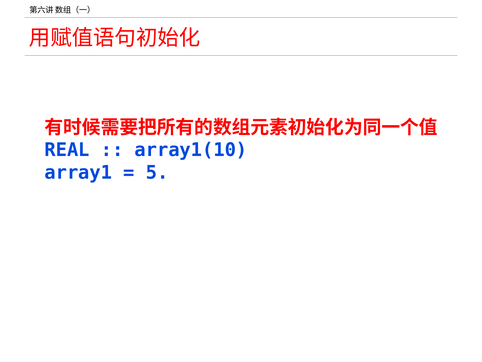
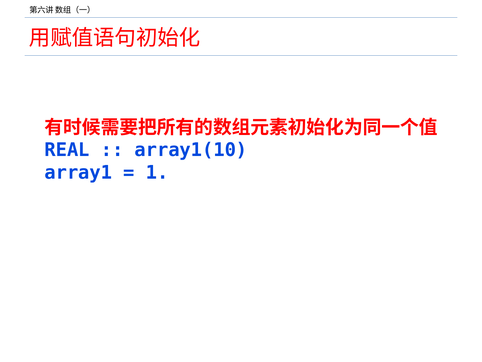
5: 5 -> 1
